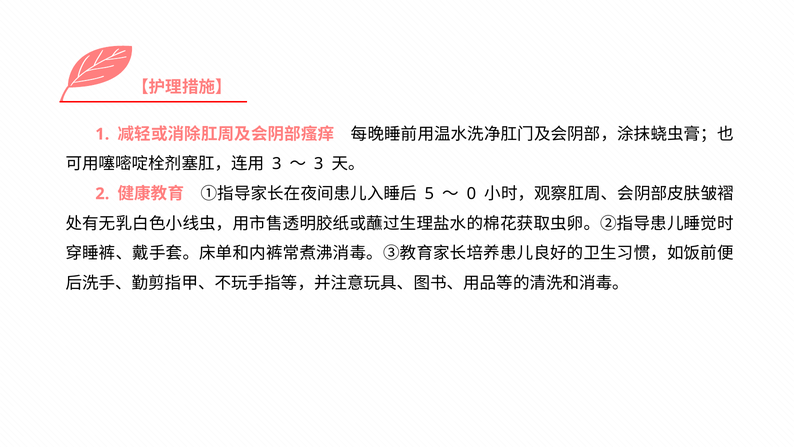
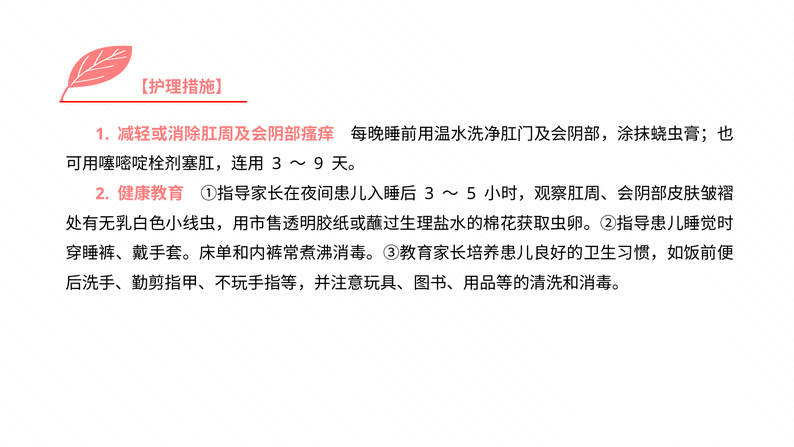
3 at (319, 164): 3 -> 9
5 at (429, 194): 5 -> 3
0: 0 -> 5
